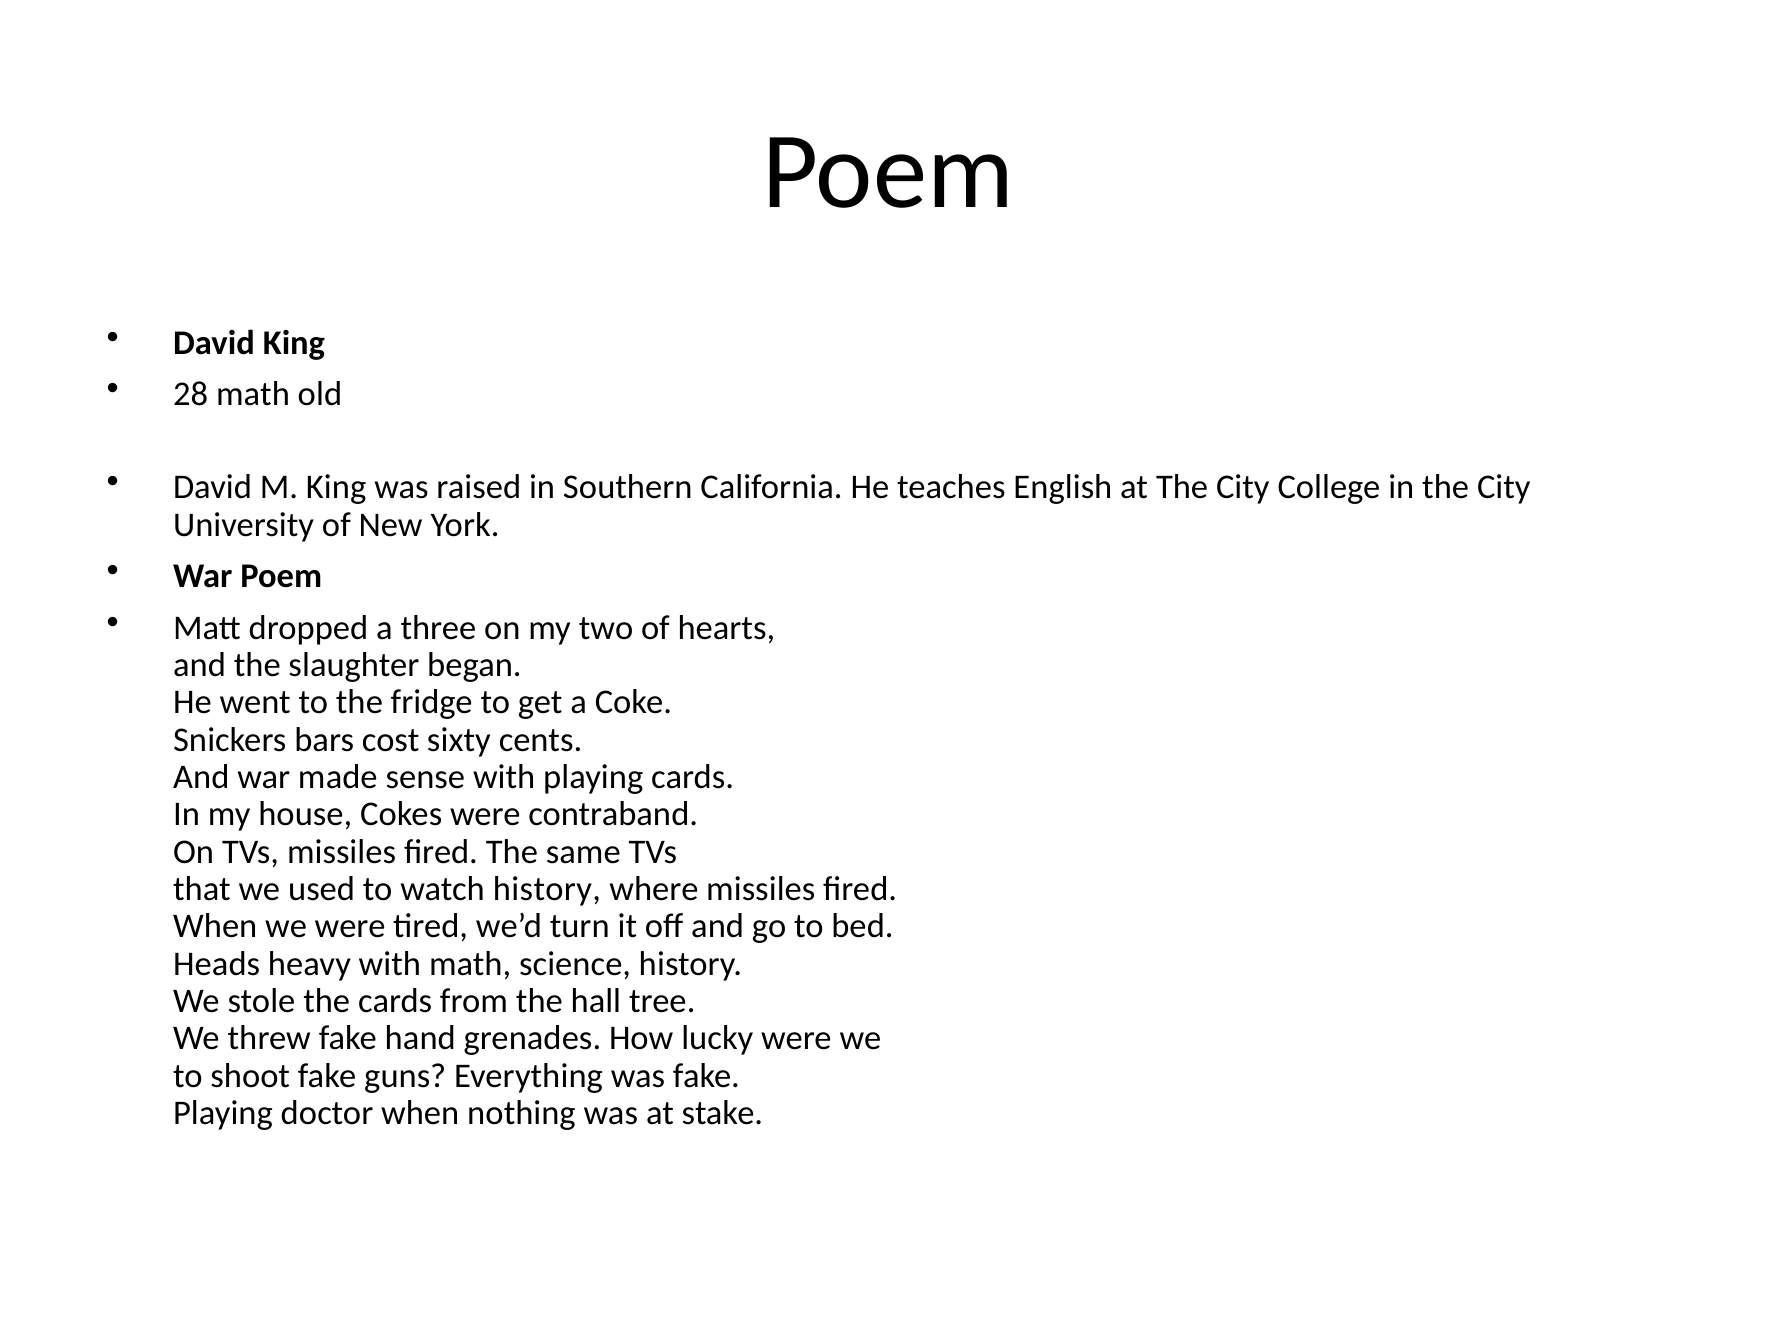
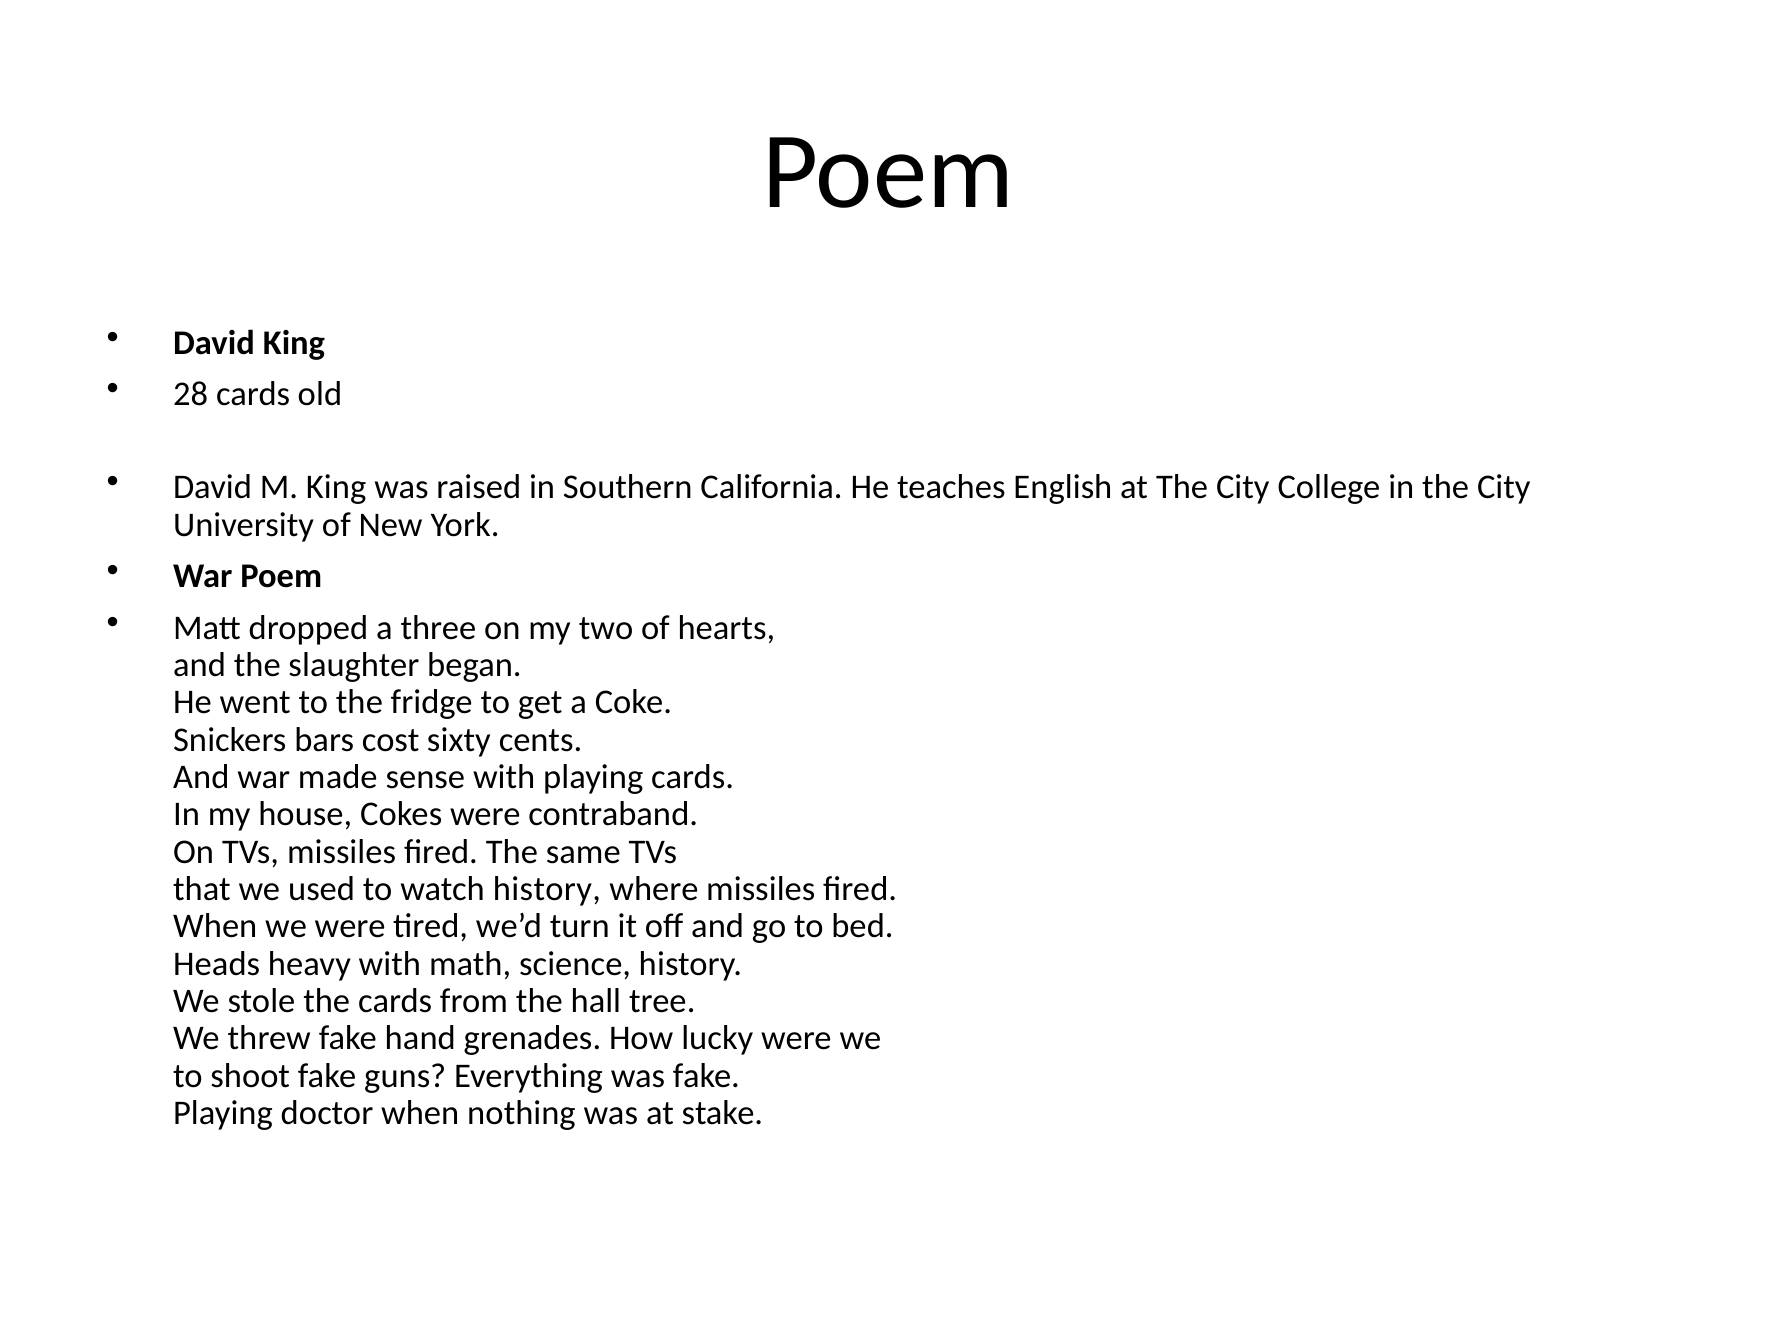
28 math: math -> cards
